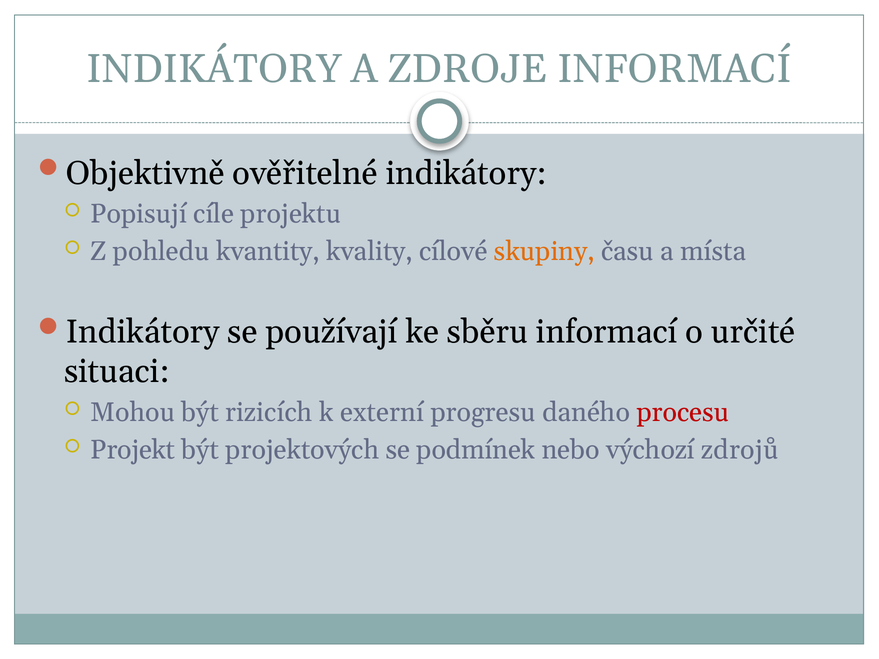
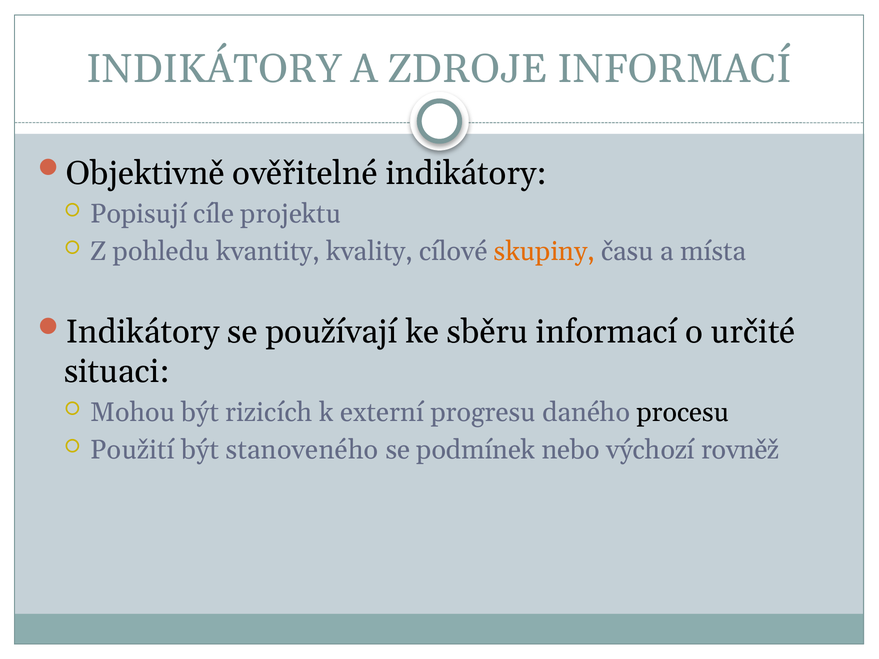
procesu colour: red -> black
Projekt: Projekt -> Použití
projektových: projektových -> stanoveného
zdrojů: zdrojů -> rovněž
